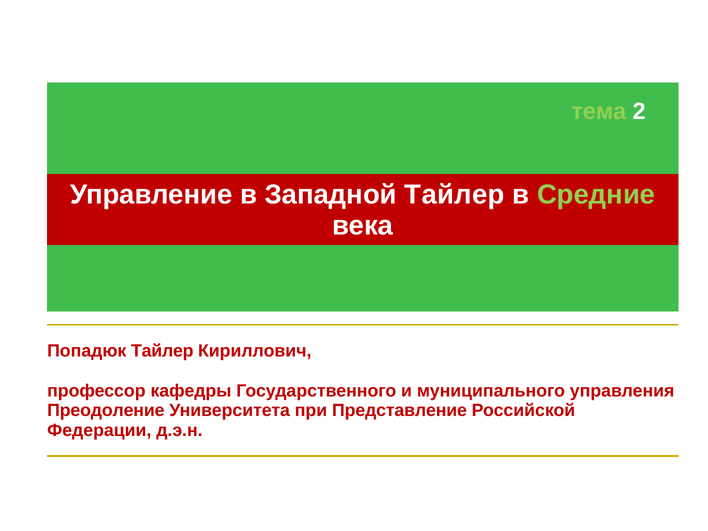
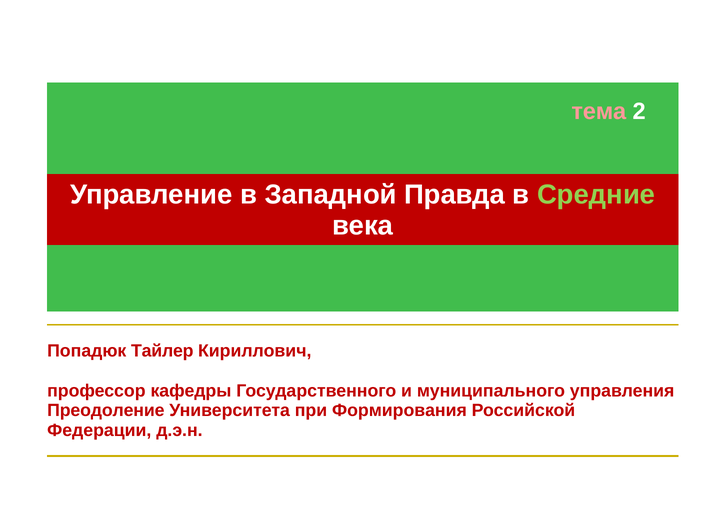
тема colour: light green -> pink
Западной Тайлер: Тайлер -> Правда
Представление: Представление -> Формирования
